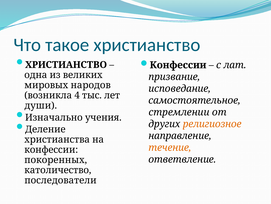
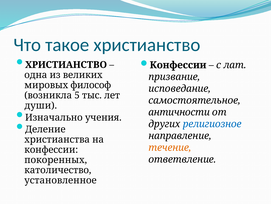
народов: народов -> философ
4: 4 -> 5
стремлении: стремлении -> античности
религиозное colour: orange -> blue
последователи: последователи -> установленное
